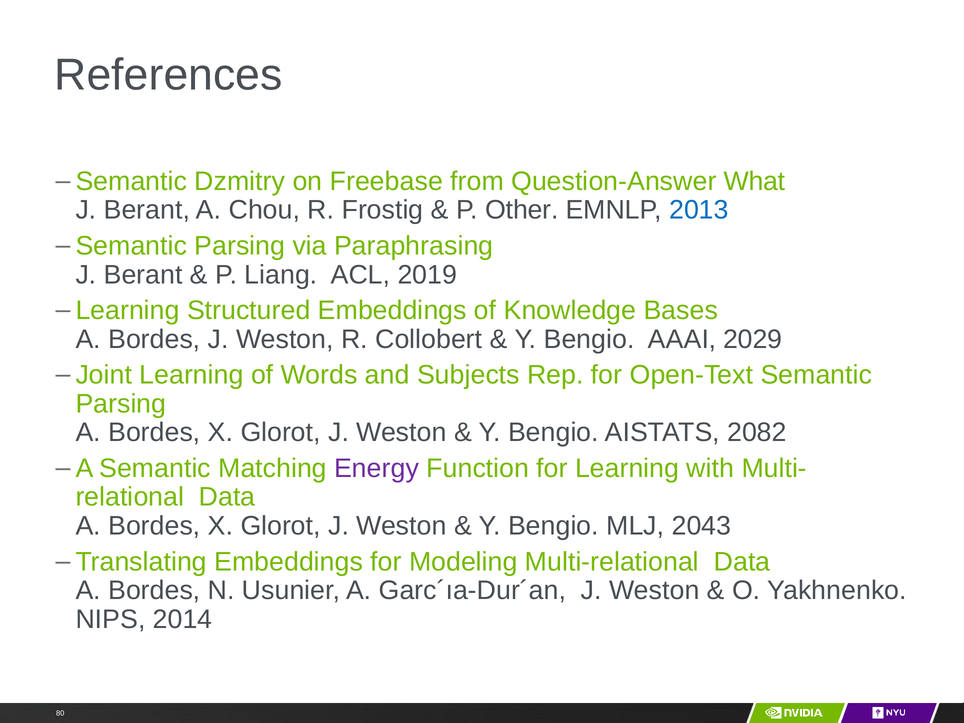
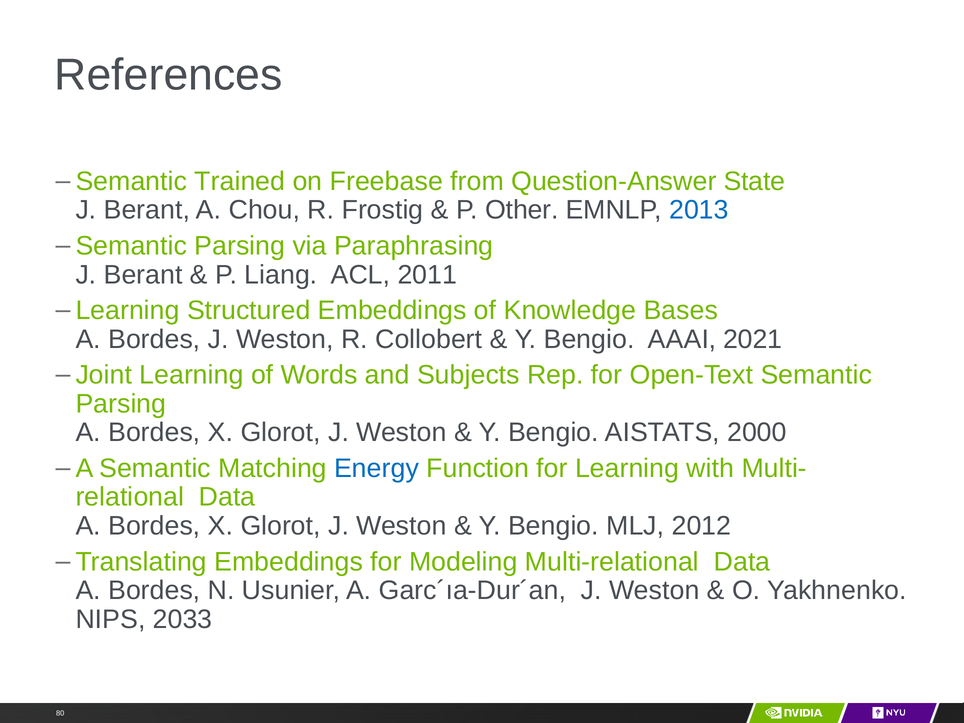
Dzmitry: Dzmitry -> Trained
What: What -> State
2019: 2019 -> 2011
2029: 2029 -> 2021
2082: 2082 -> 2000
Energy colour: purple -> blue
2043: 2043 -> 2012
2014: 2014 -> 2033
